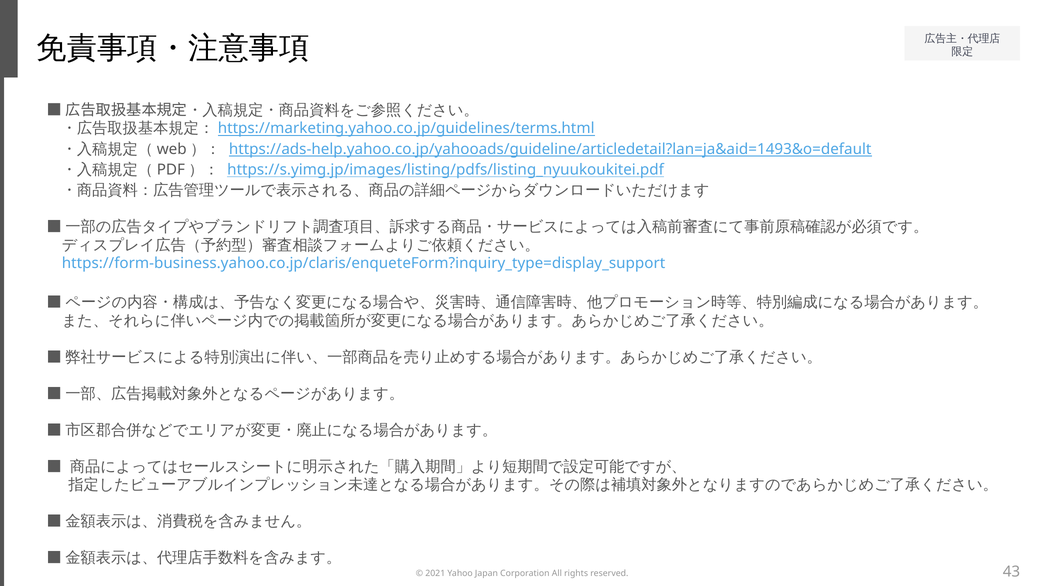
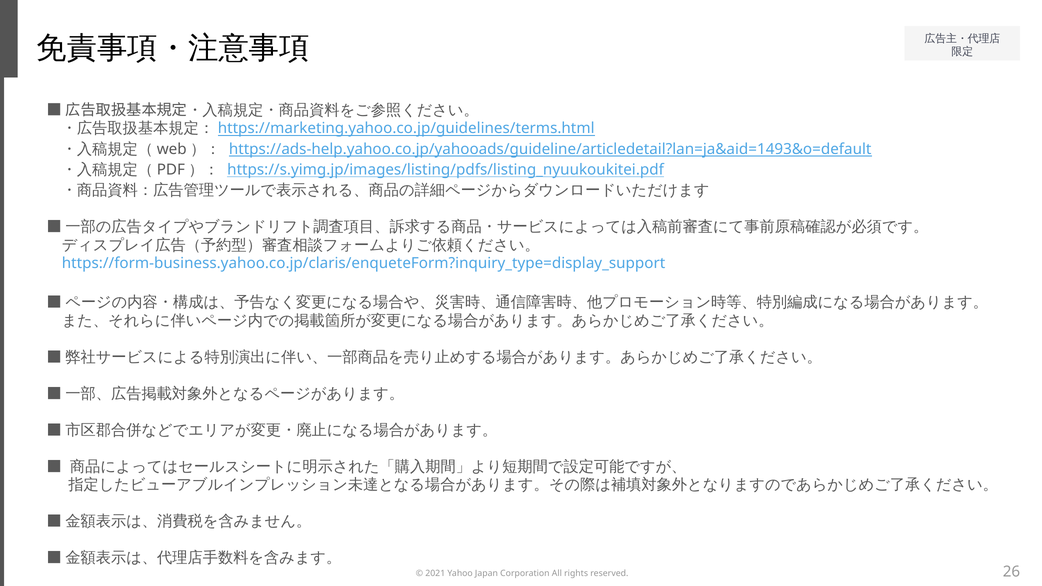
43: 43 -> 26
